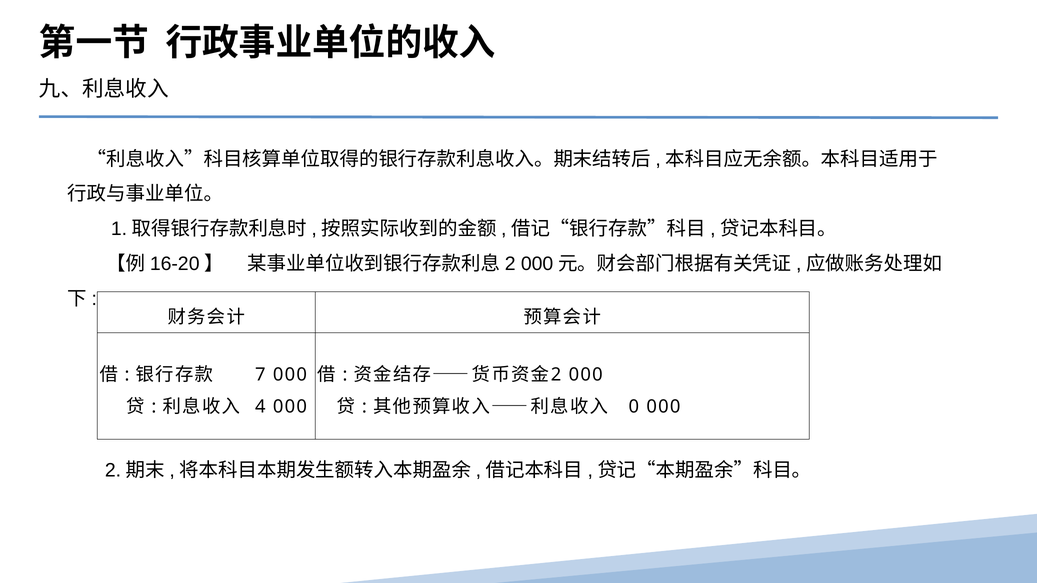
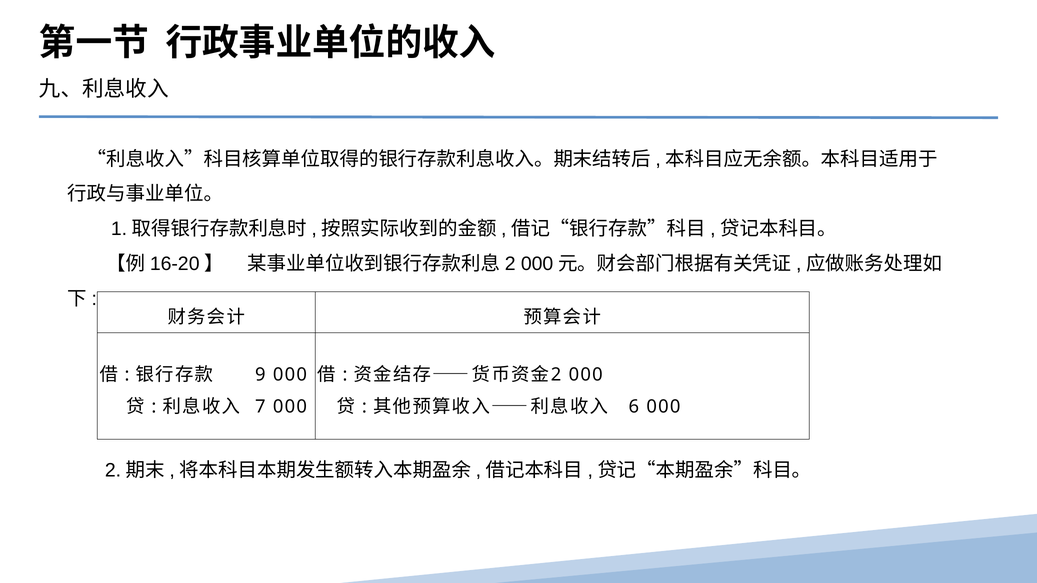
7: 7 -> 9
4: 4 -> 7
0: 0 -> 6
